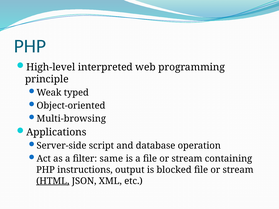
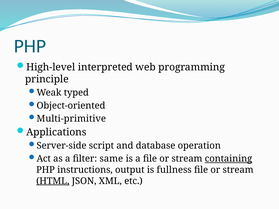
Multi-browsing: Multi-browsing -> Multi-primitive
containing underline: none -> present
blocked: blocked -> fullness
